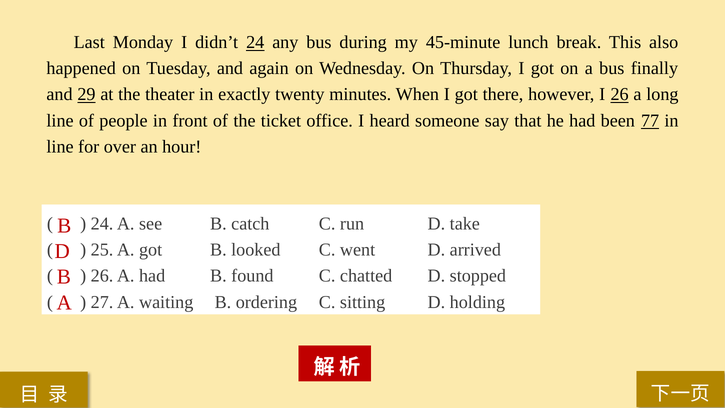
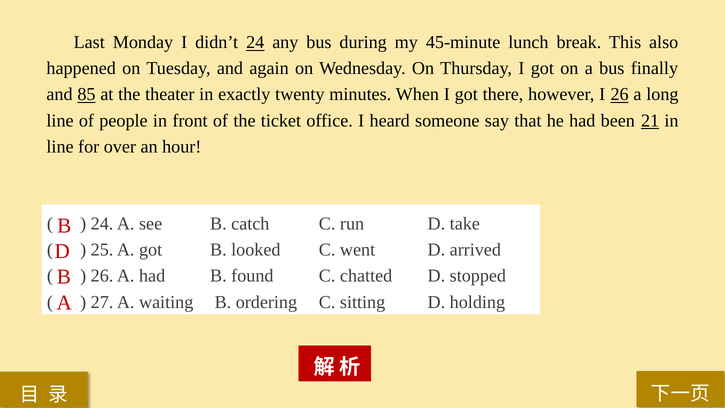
29: 29 -> 85
77: 77 -> 21
